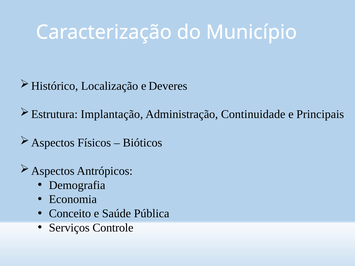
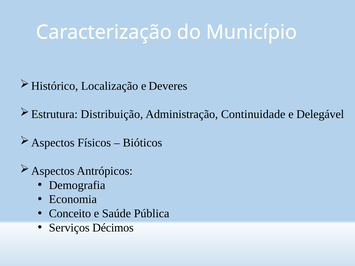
Implantação: Implantação -> Distribuição
Principais: Principais -> Delegável
Controle: Controle -> Décimos
